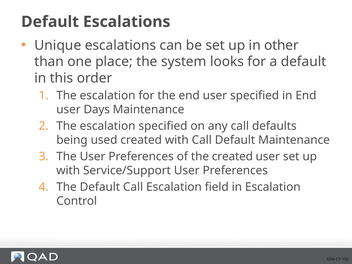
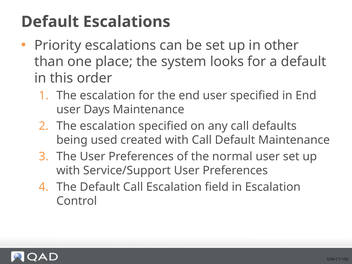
Unique: Unique -> Priority
the created: created -> normal
